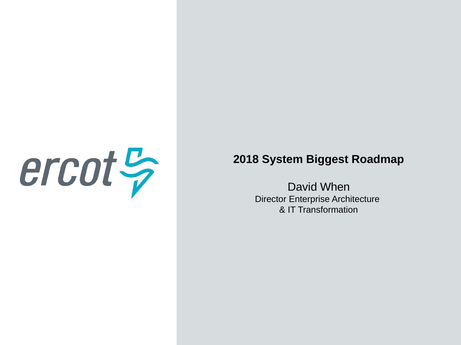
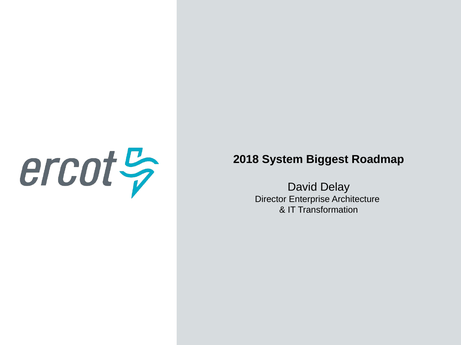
When: When -> Delay
